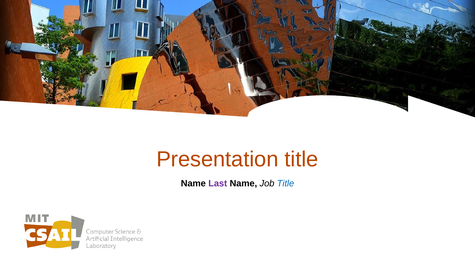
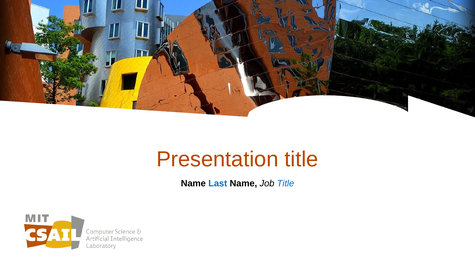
Last colour: purple -> blue
